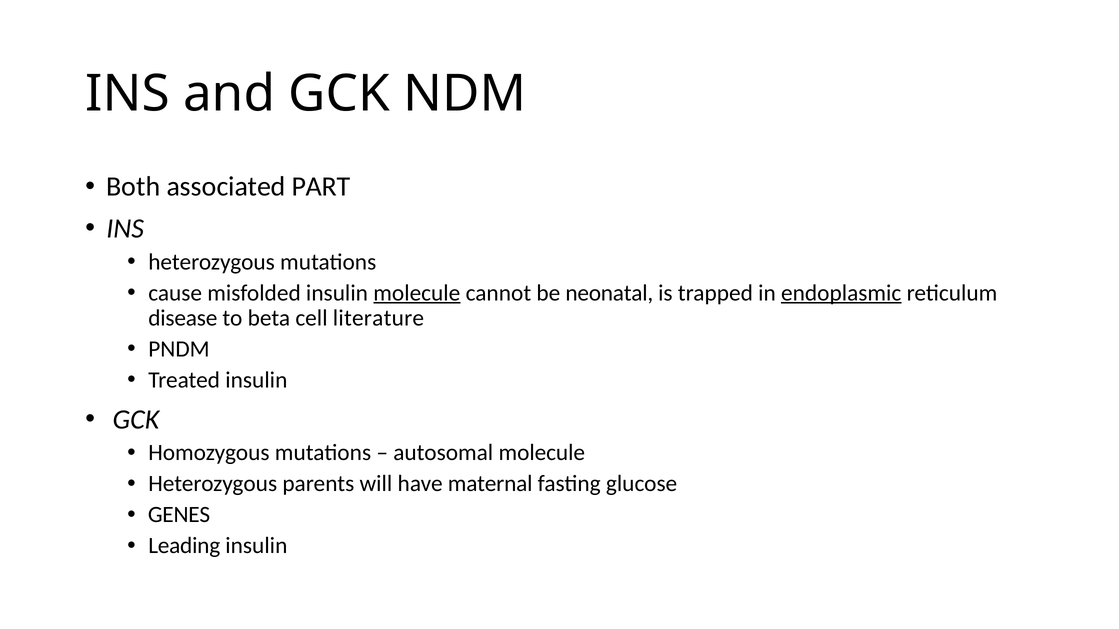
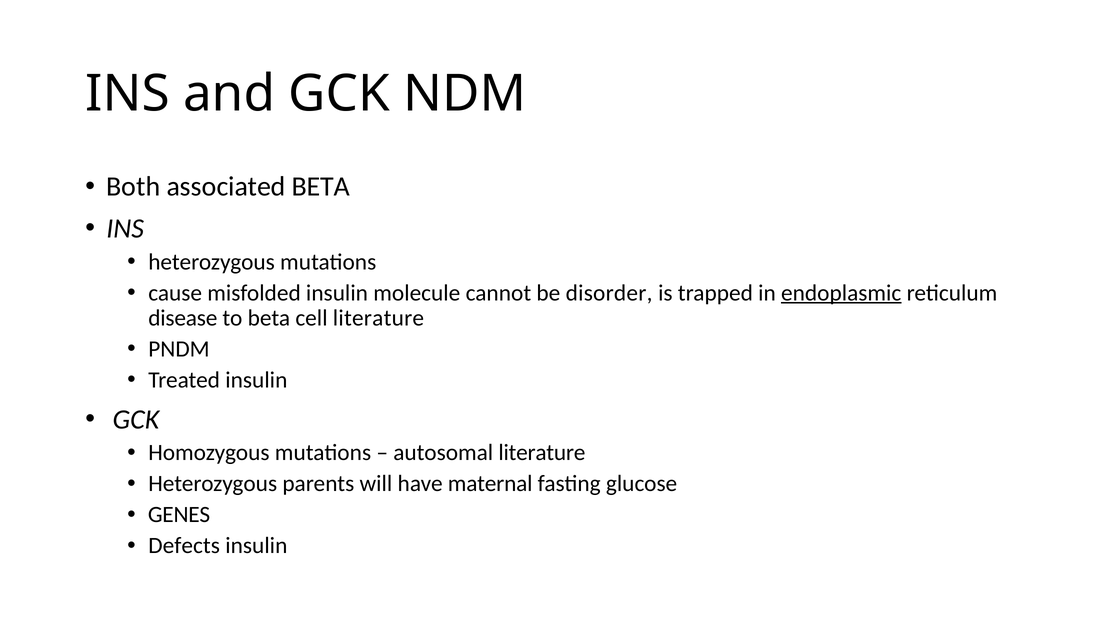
associated PART: PART -> BETA
molecule at (417, 293) underline: present -> none
neonatal: neonatal -> disorder
autosomal molecule: molecule -> literature
Leading: Leading -> Defects
